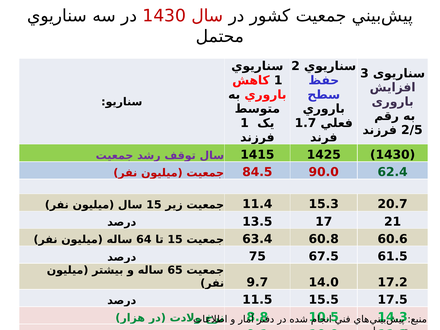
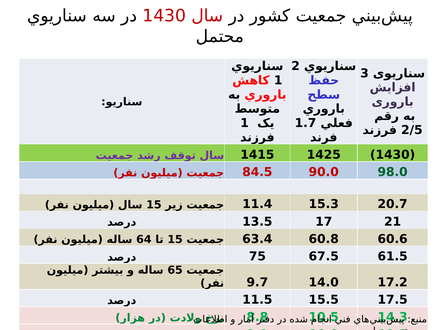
62.4: 62.4 -> 98.0
